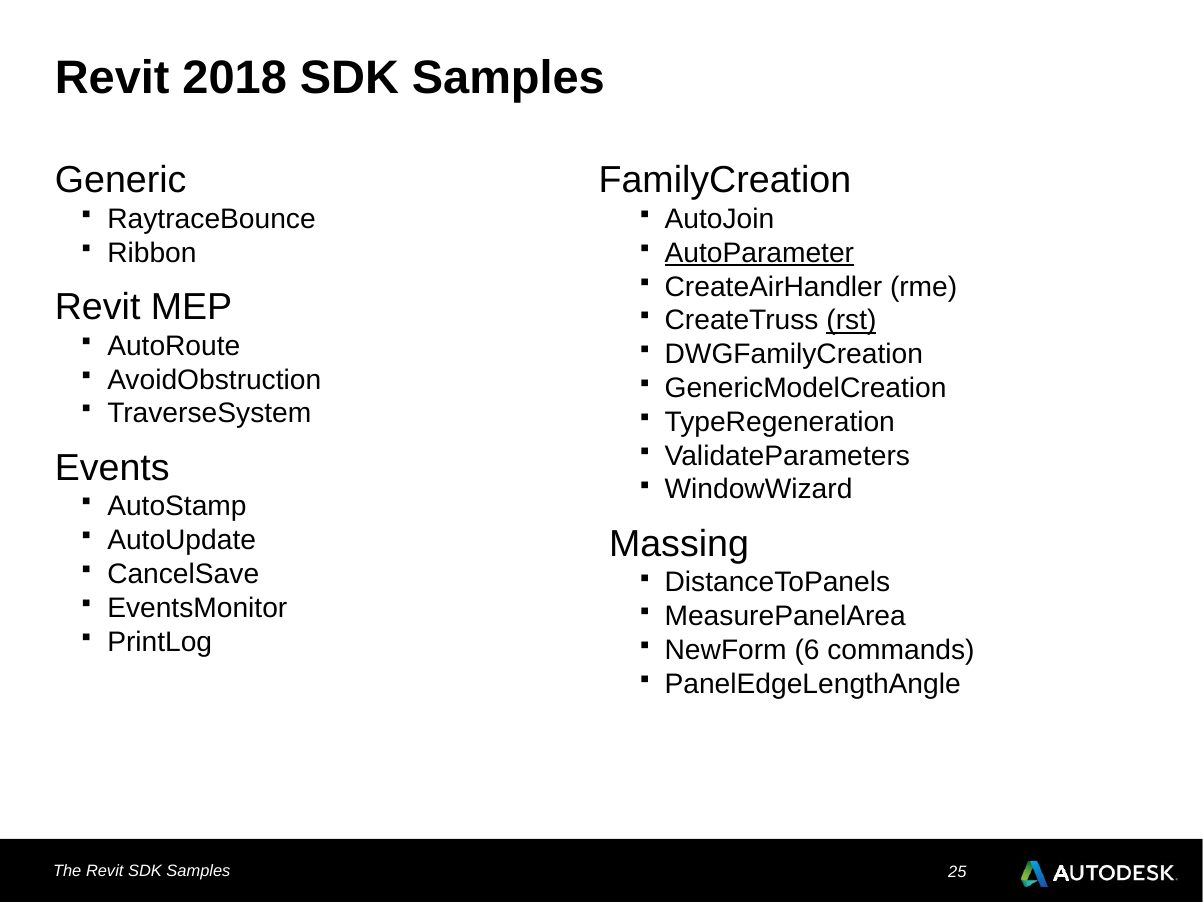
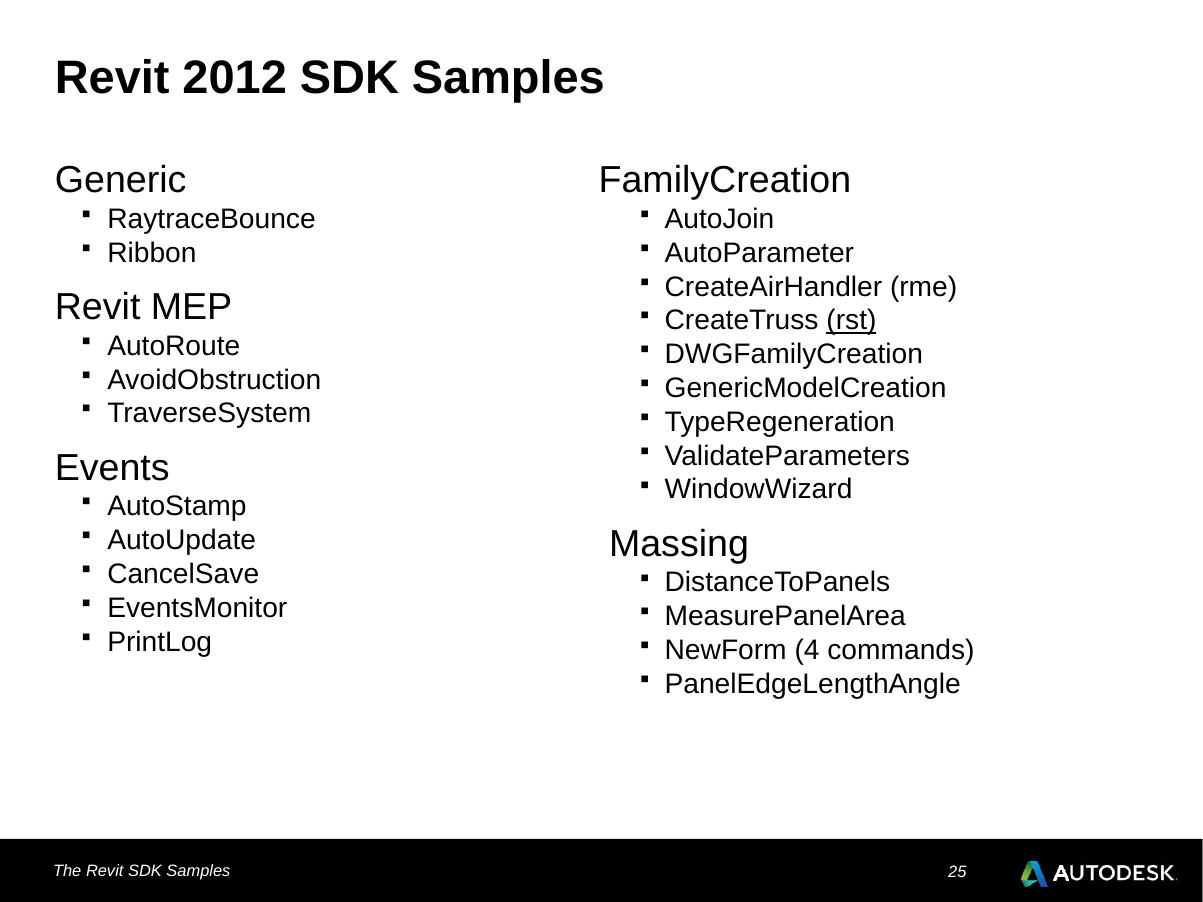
2018: 2018 -> 2012
AutoParameter underline: present -> none
6: 6 -> 4
